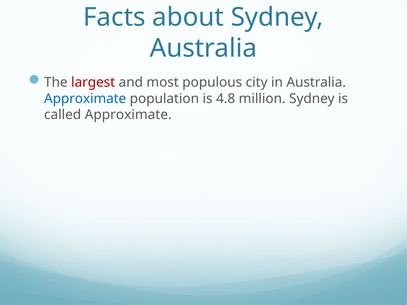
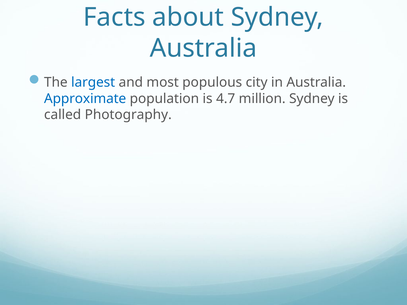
largest colour: red -> blue
4.8: 4.8 -> 4.7
called Approximate: Approximate -> Photography
